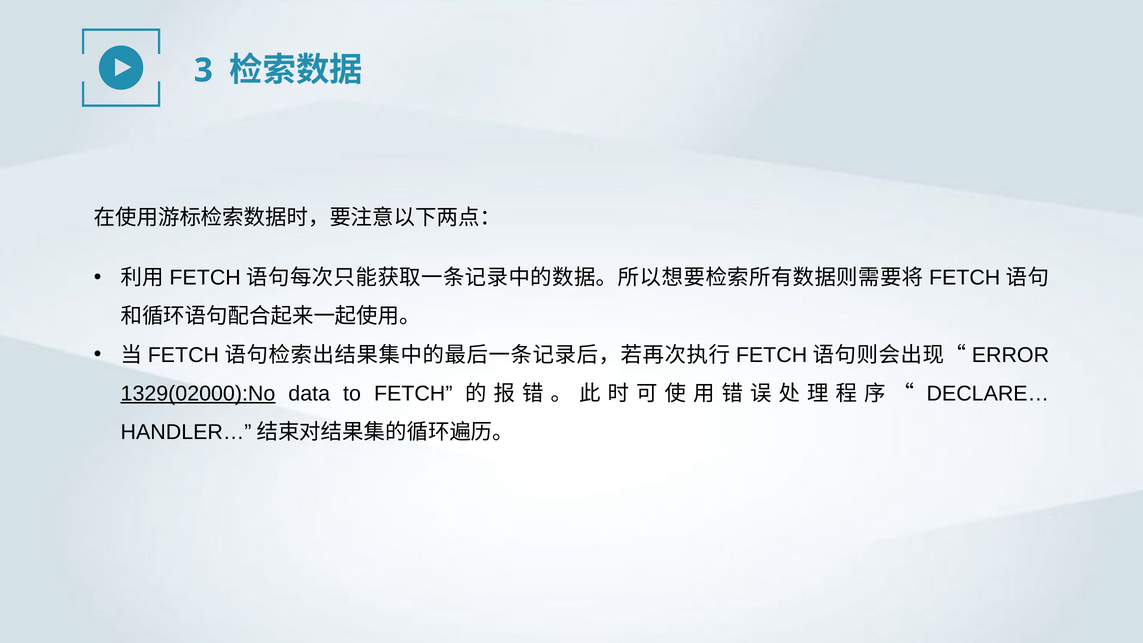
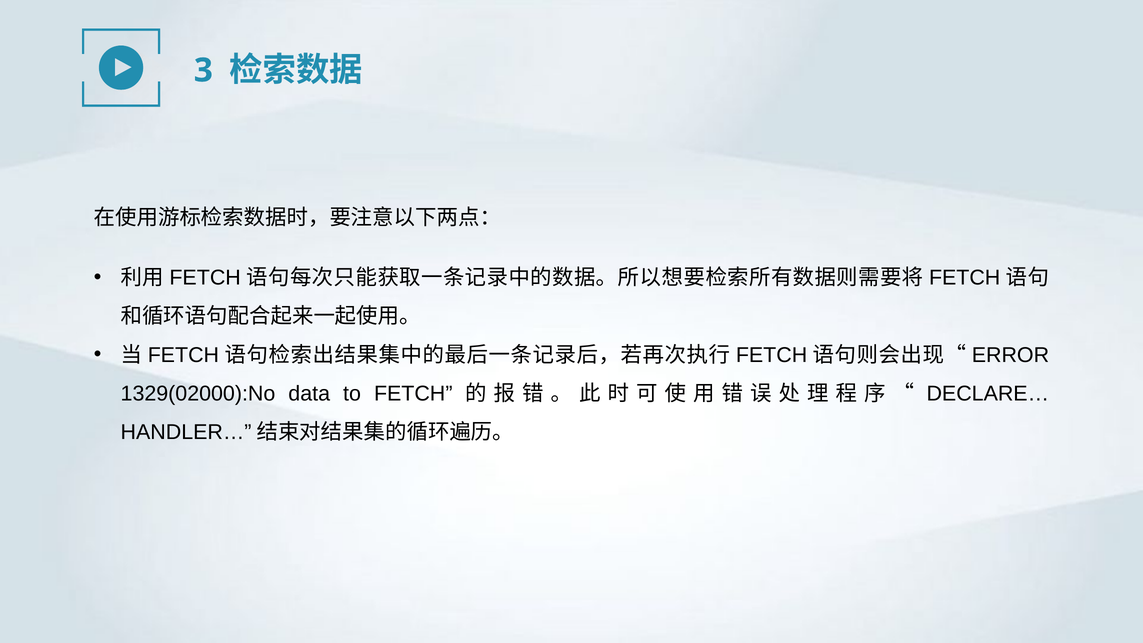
1329(02000):No underline: present -> none
